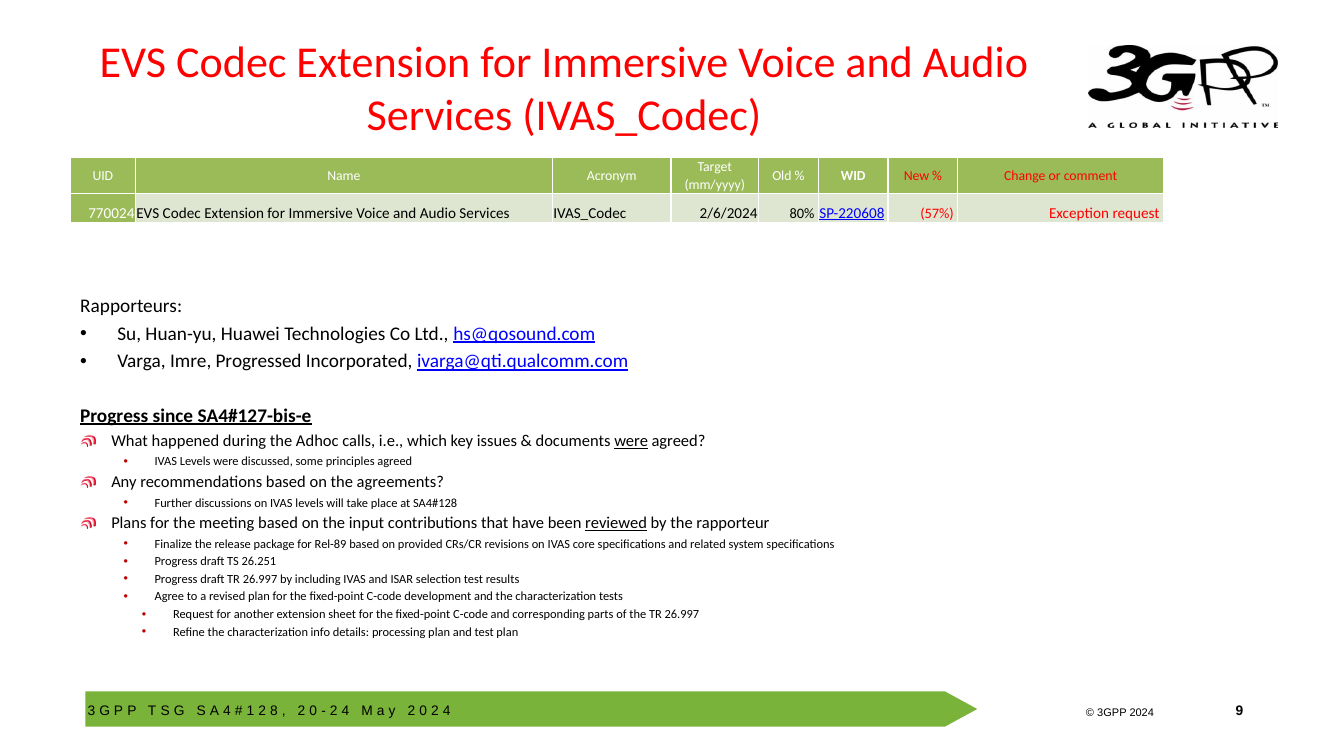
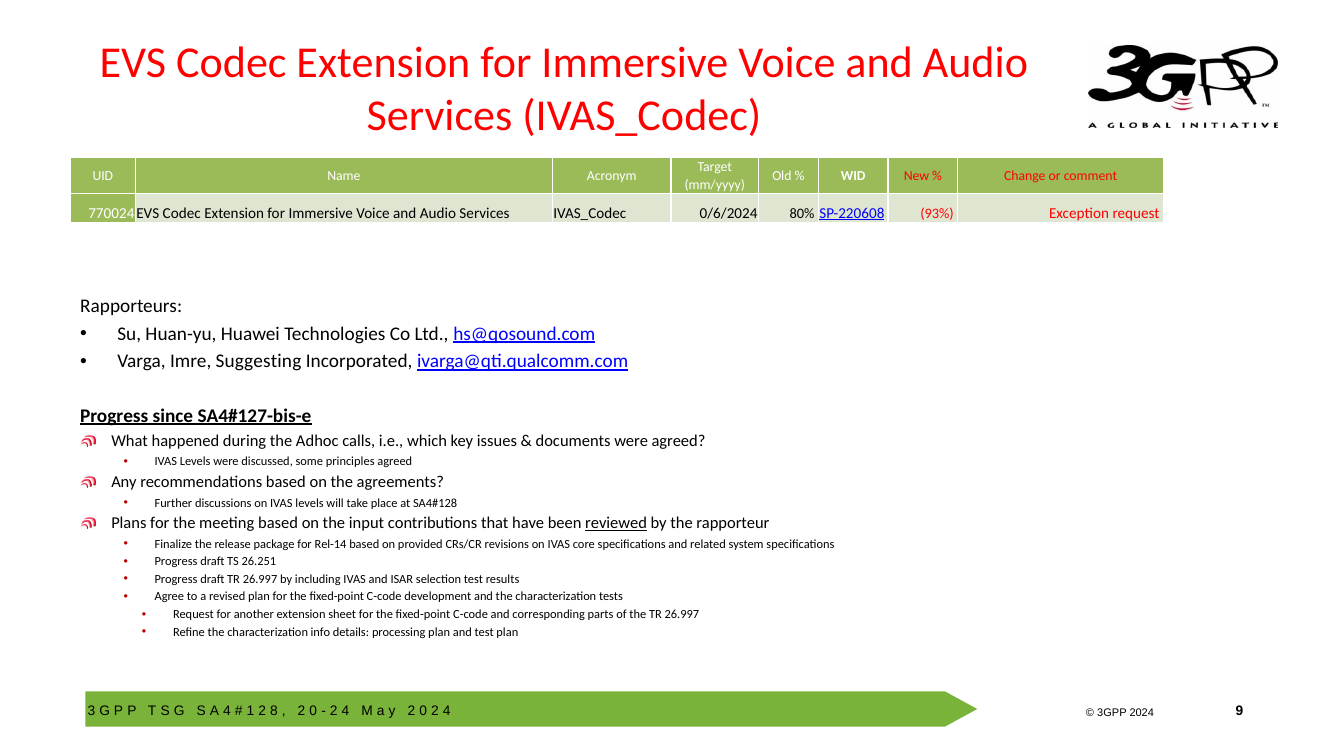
2/6/2024: 2/6/2024 -> 0/6/2024
57%: 57% -> 93%
Progressed: Progressed -> Suggesting
were at (631, 441) underline: present -> none
Rel-89: Rel-89 -> Rel-14
